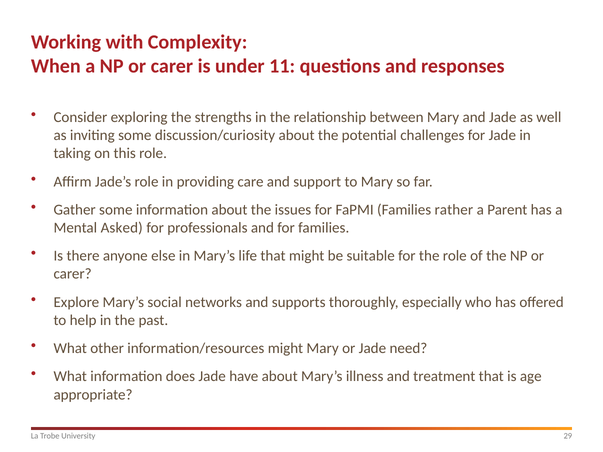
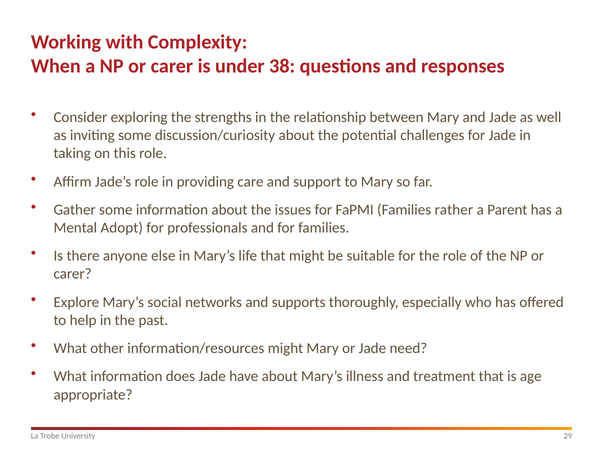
11: 11 -> 38
Asked: Asked -> Adopt
